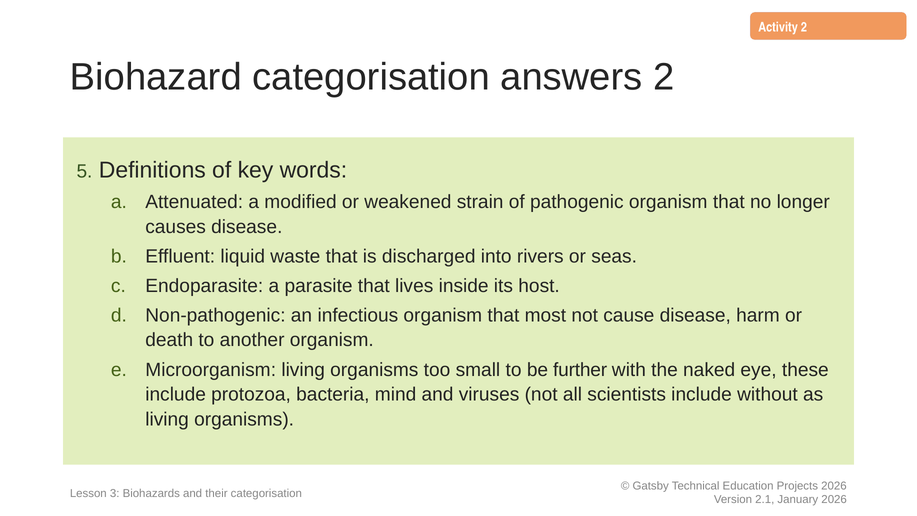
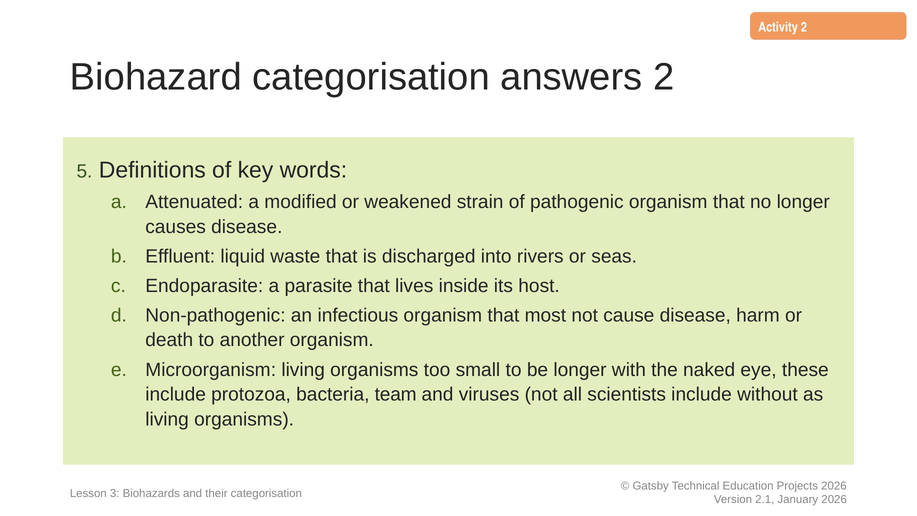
be further: further -> longer
mind: mind -> team
